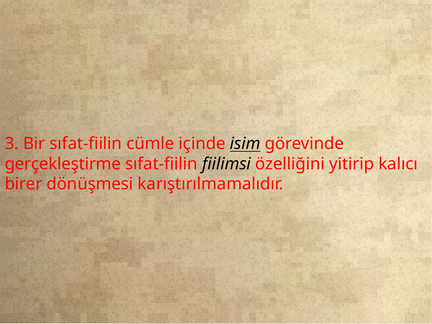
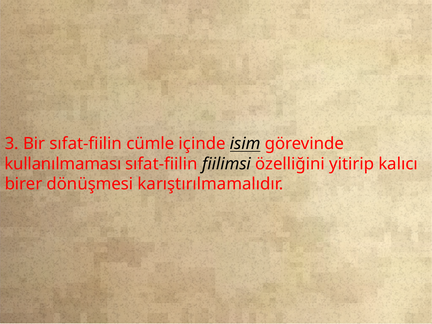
gerçekleştirme: gerçekleştirme -> kullanılmaması
